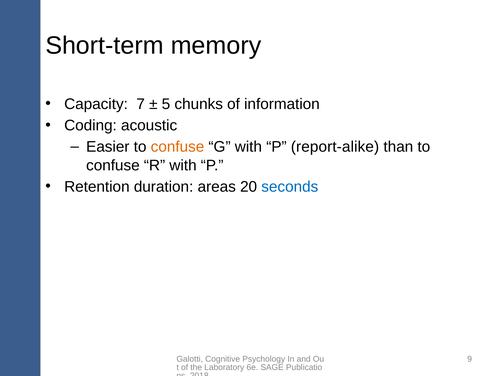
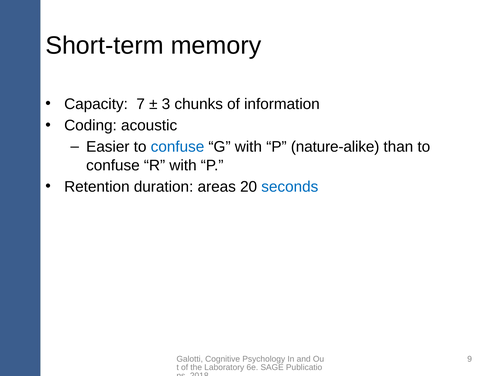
5: 5 -> 3
confuse at (178, 147) colour: orange -> blue
report-alike: report-alike -> nature-alike
